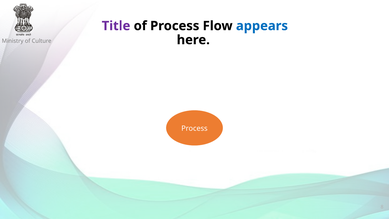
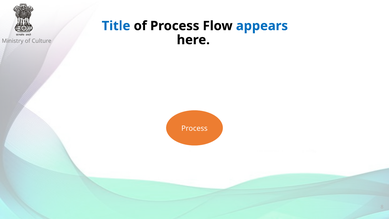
Title colour: purple -> blue
